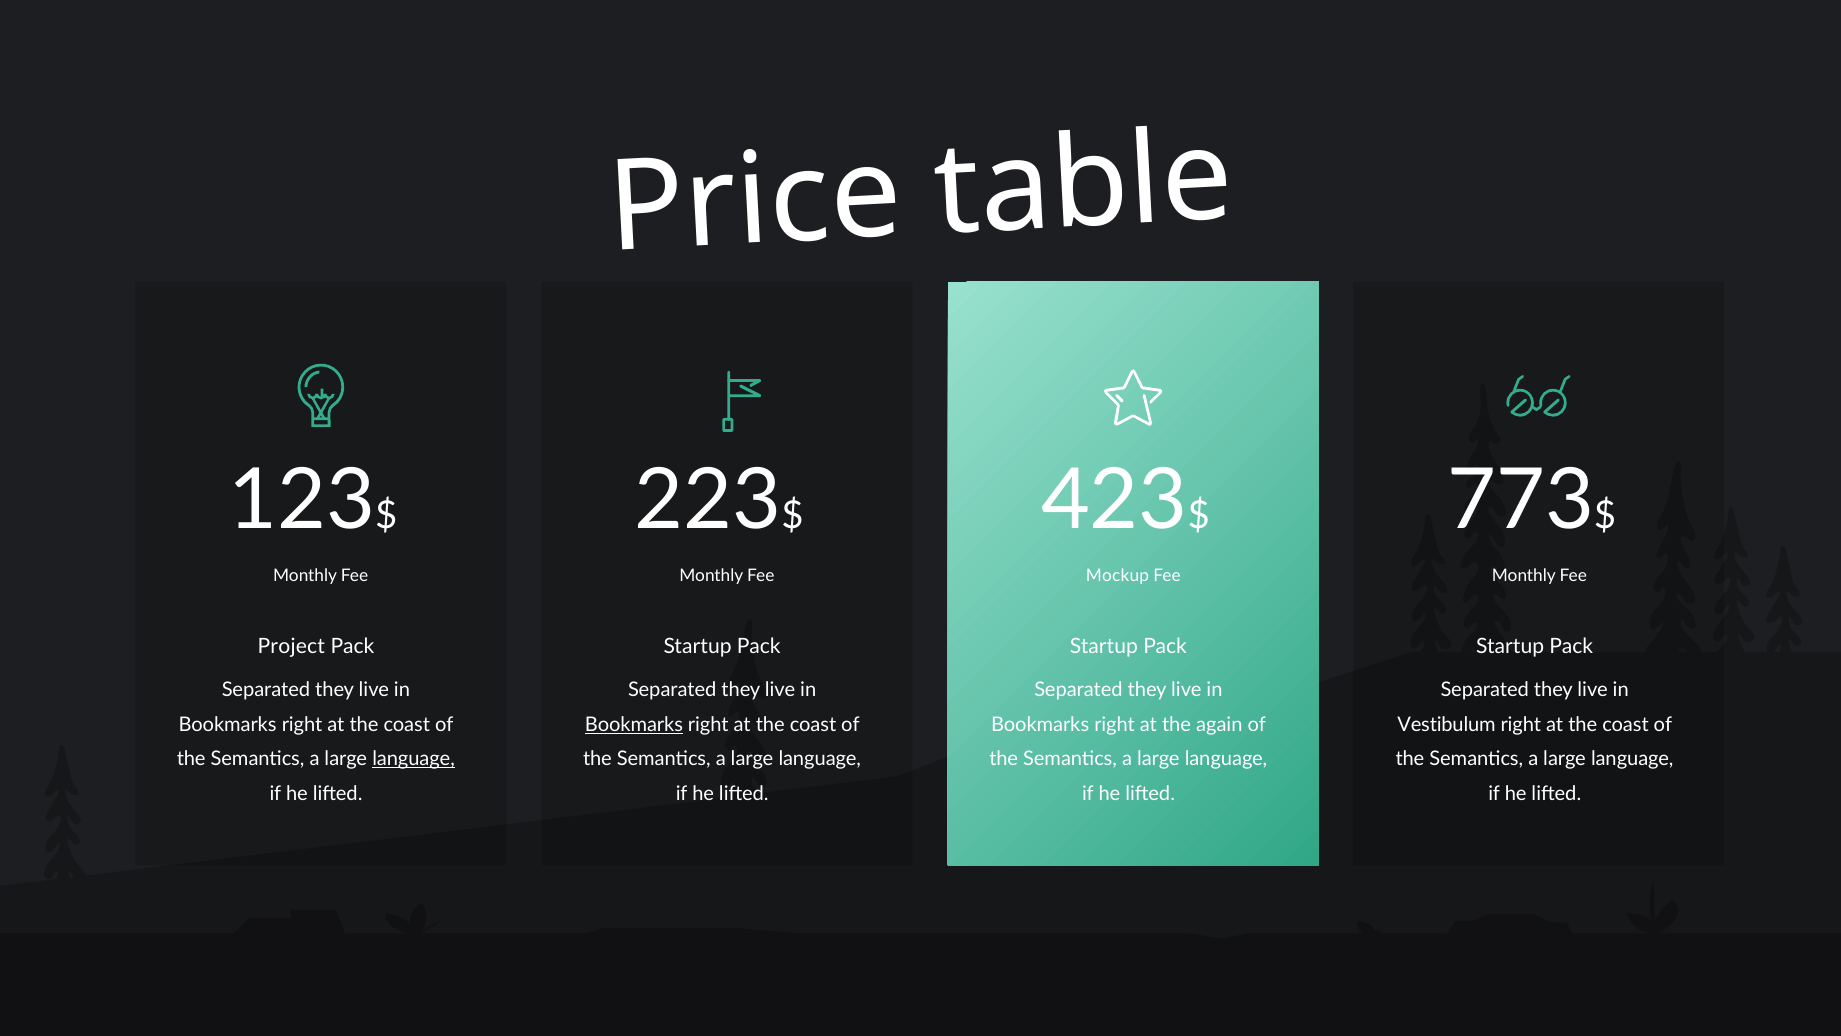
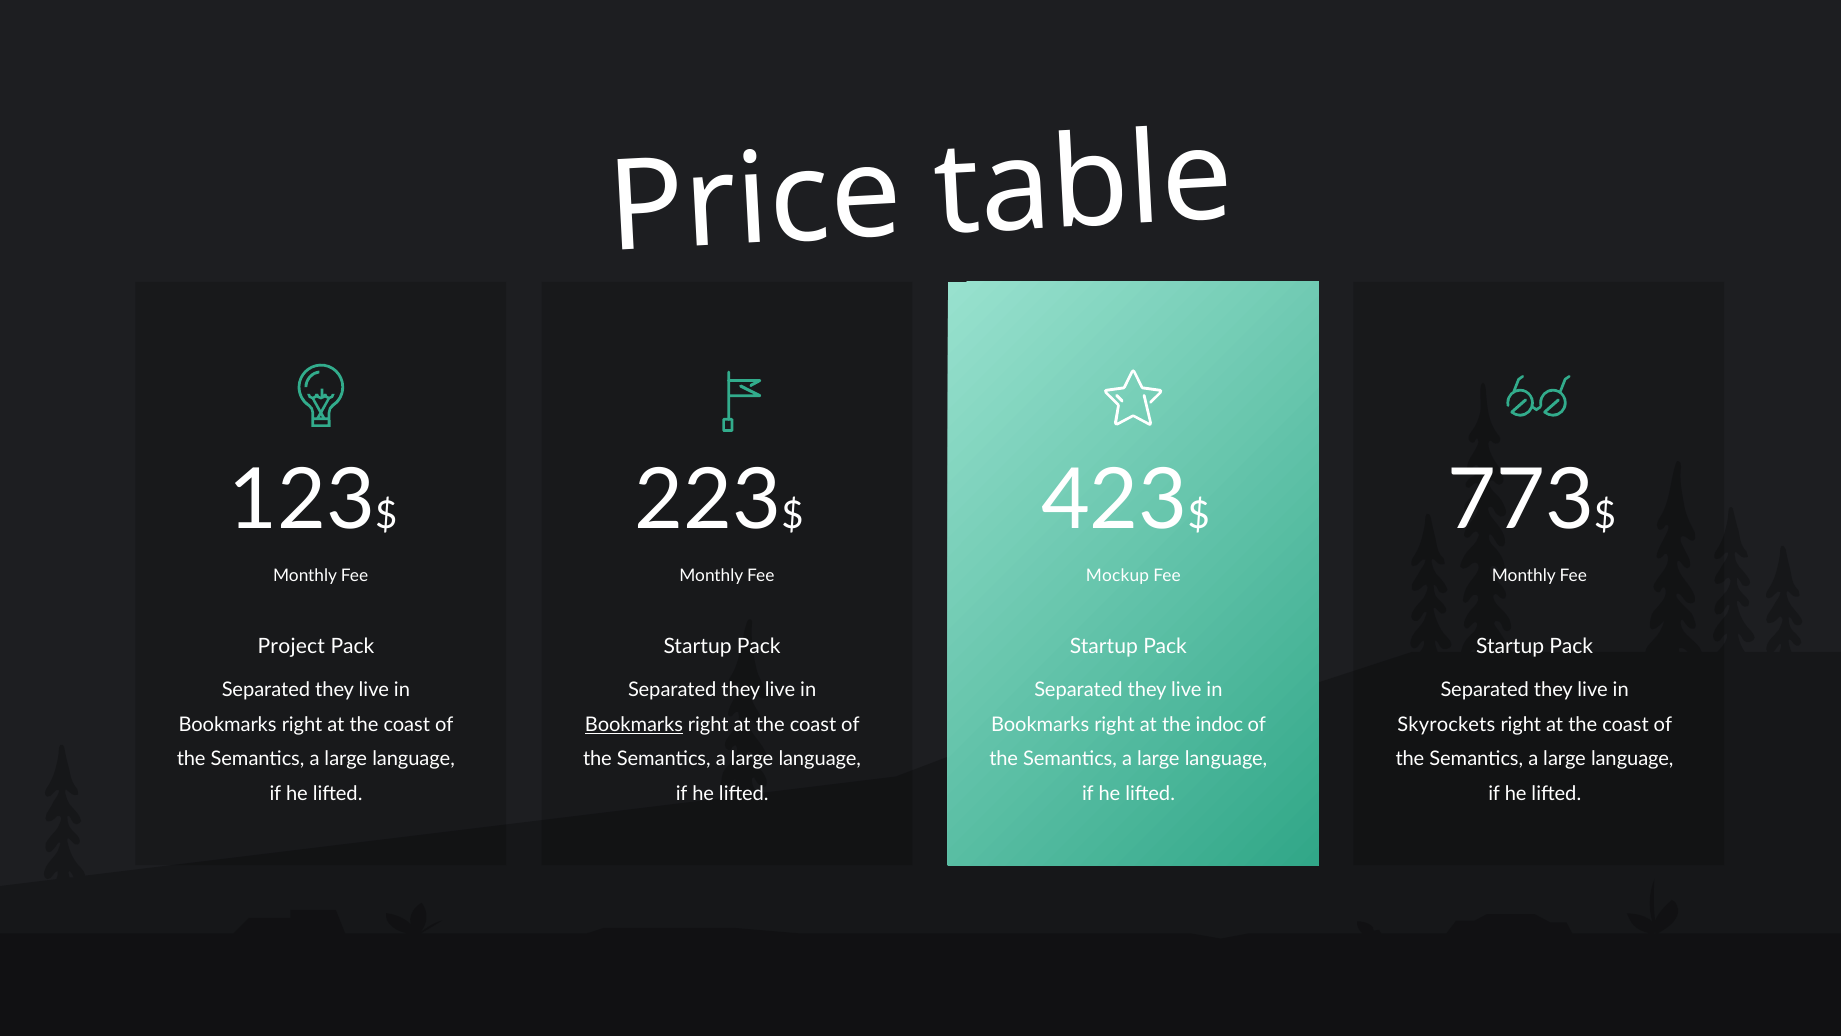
again: again -> indoc
Vestibulum: Vestibulum -> Skyrockets
language at (414, 759) underline: present -> none
